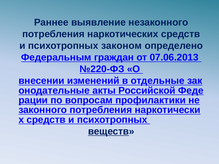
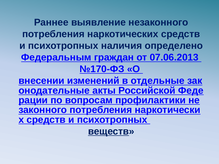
законом: законом -> наличия
№220-ФЗ: №220-ФЗ -> №170-ФЗ
